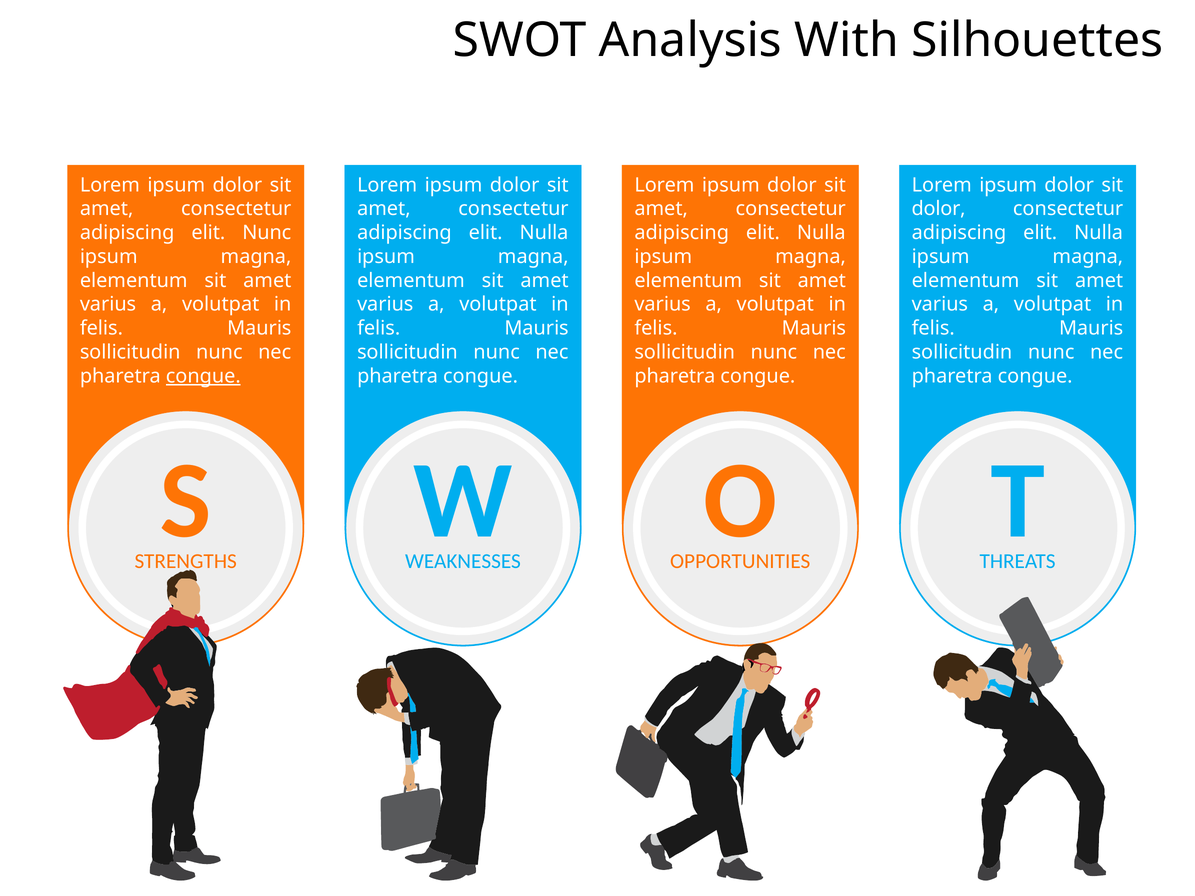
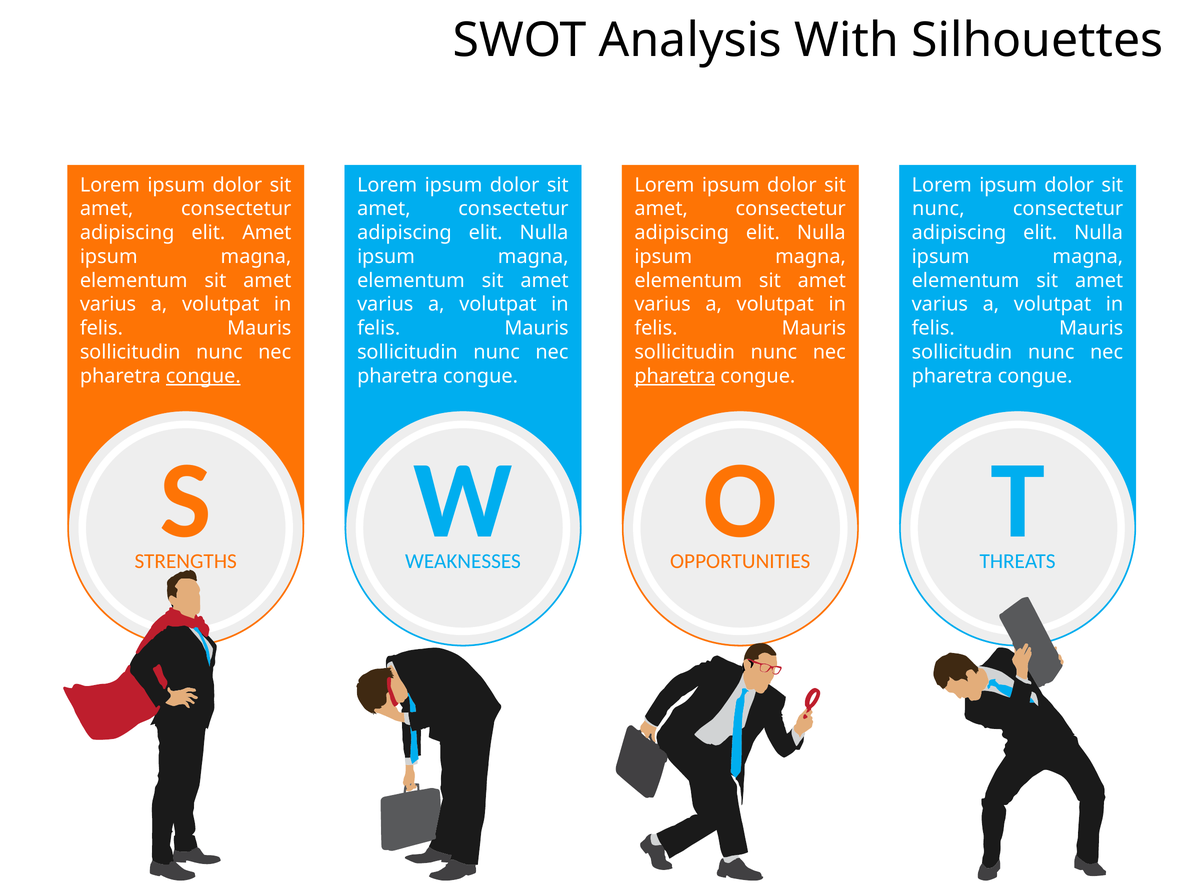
dolor at (939, 209): dolor -> nunc
elit Nunc: Nunc -> Amet
pharetra at (675, 376) underline: none -> present
